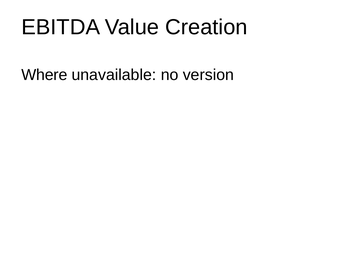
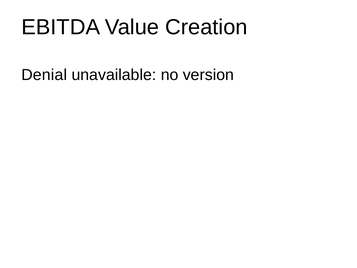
Where: Where -> Denial
